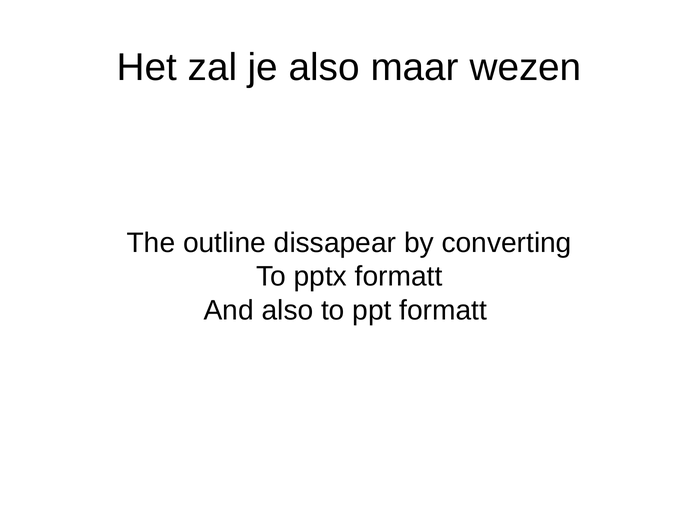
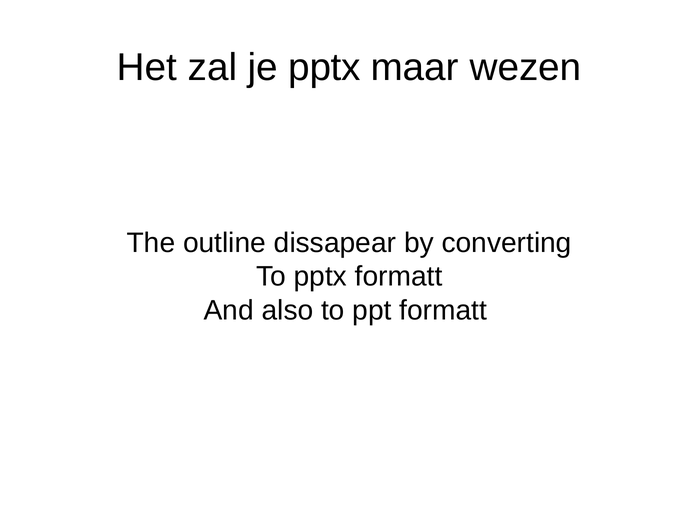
je also: also -> pptx
